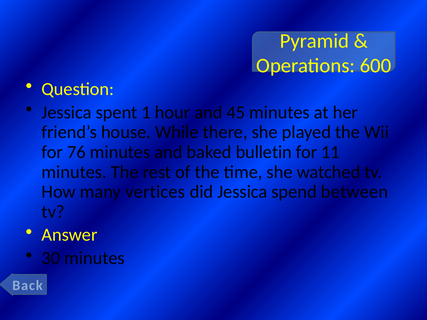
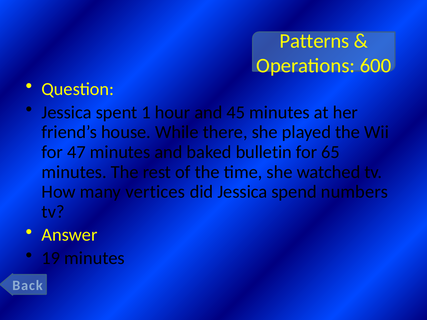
Pyramid: Pyramid -> Patterns
76: 76 -> 47
11: 11 -> 65
between: between -> numbers
30: 30 -> 19
